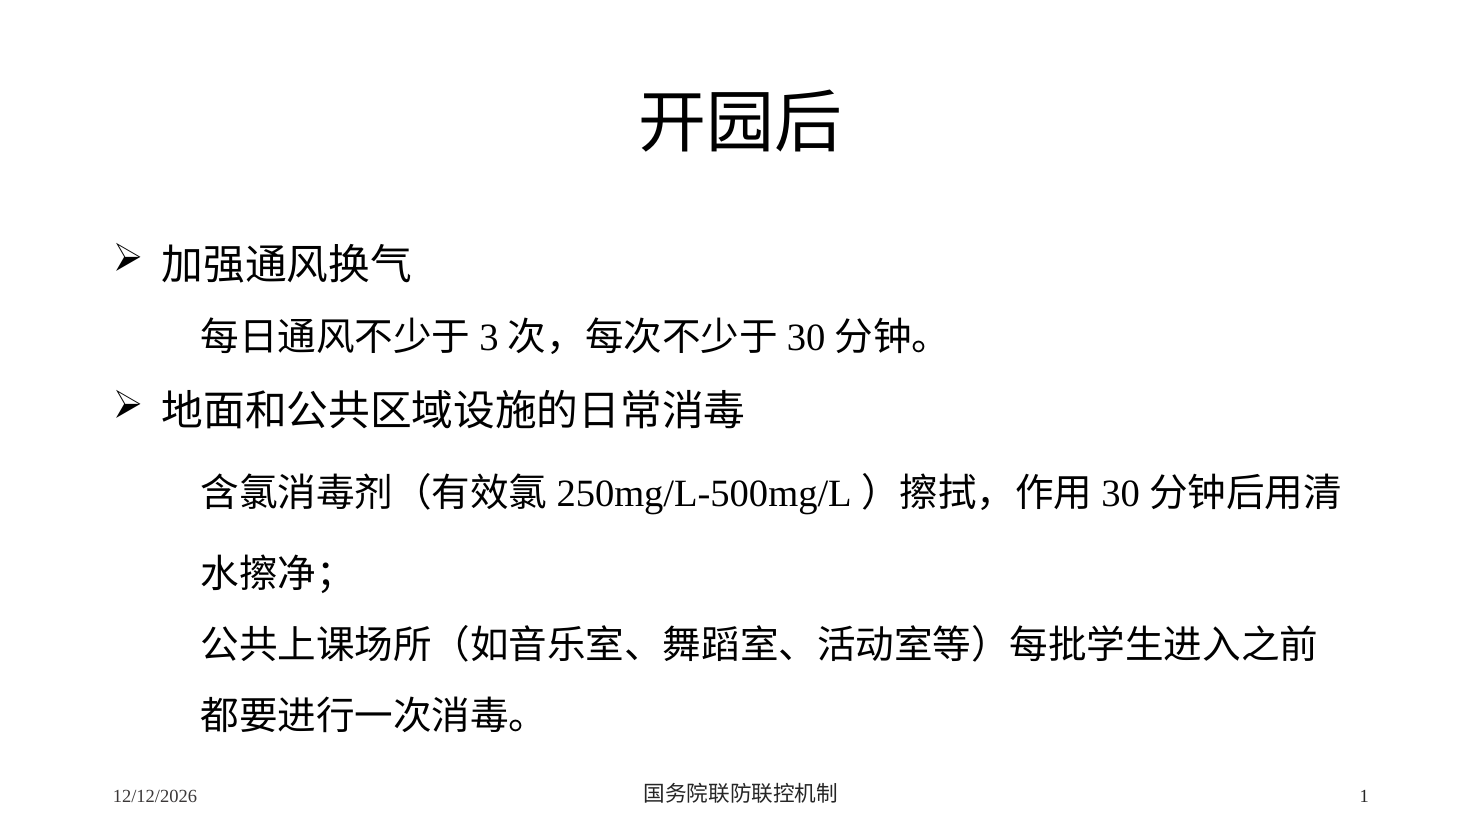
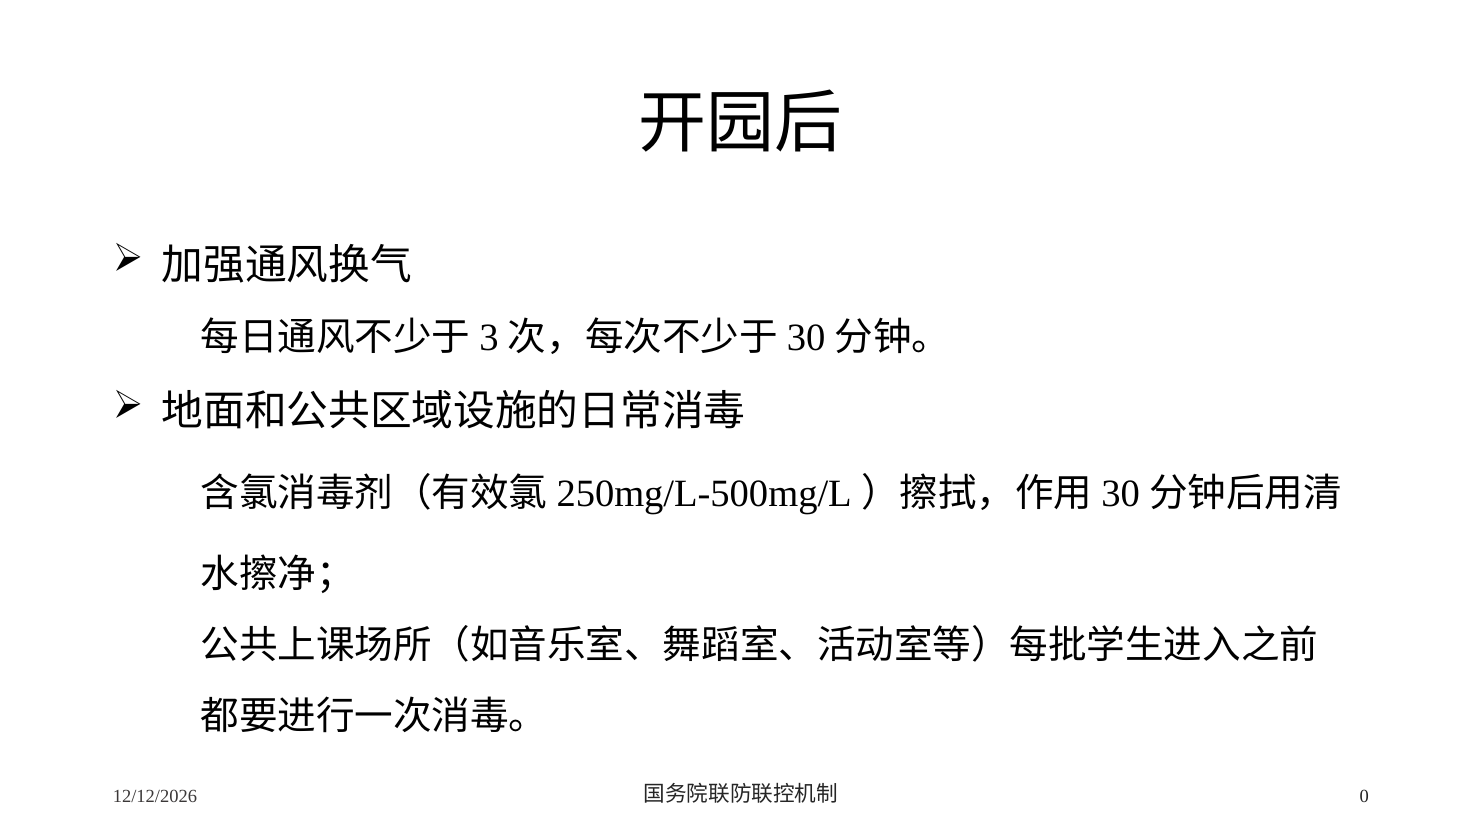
1: 1 -> 0
